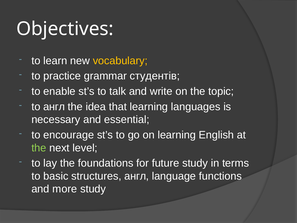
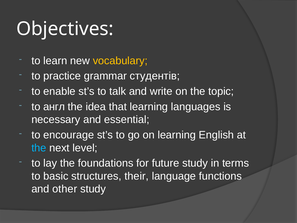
the at (39, 148) colour: light green -> light blue
structures англ: англ -> their
more: more -> other
